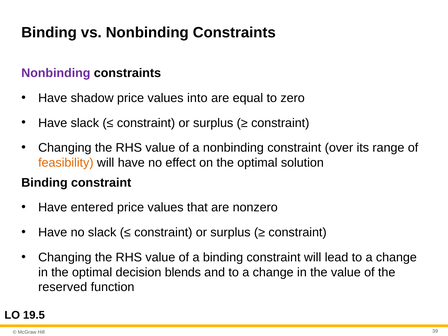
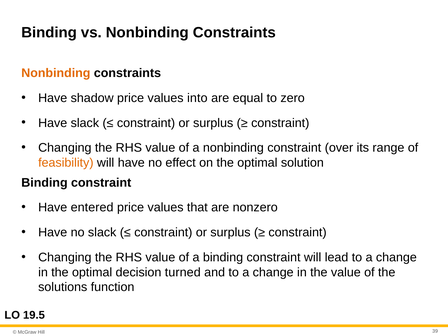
Nonbinding at (56, 73) colour: purple -> orange
blends: blends -> turned
reserved: reserved -> solutions
